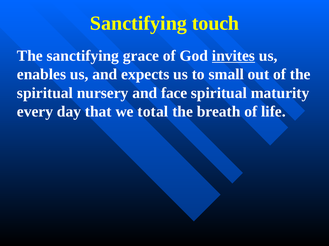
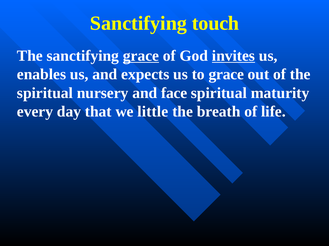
grace at (141, 56) underline: none -> present
to small: small -> grace
total: total -> little
